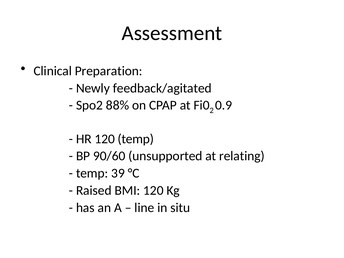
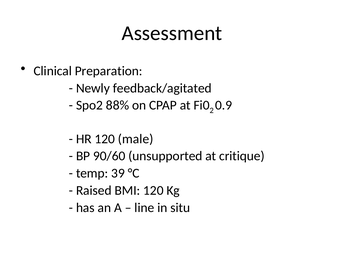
120 temp: temp -> male
relating: relating -> critique
